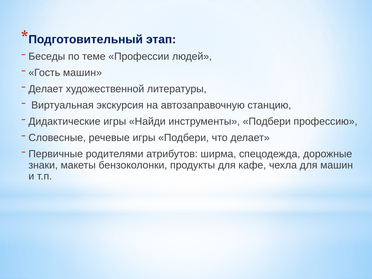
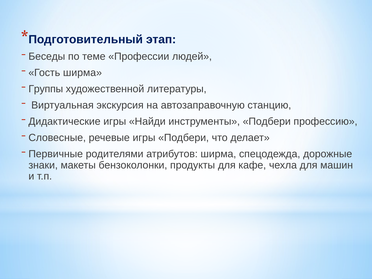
Гость машин: машин -> ширма
Делает at (46, 89): Делает -> Группы
